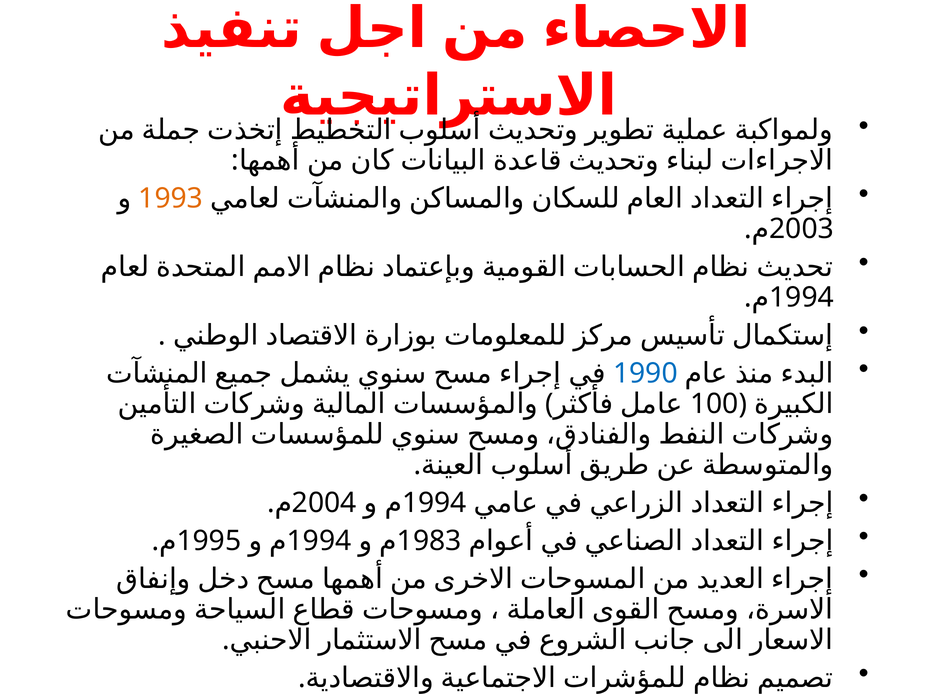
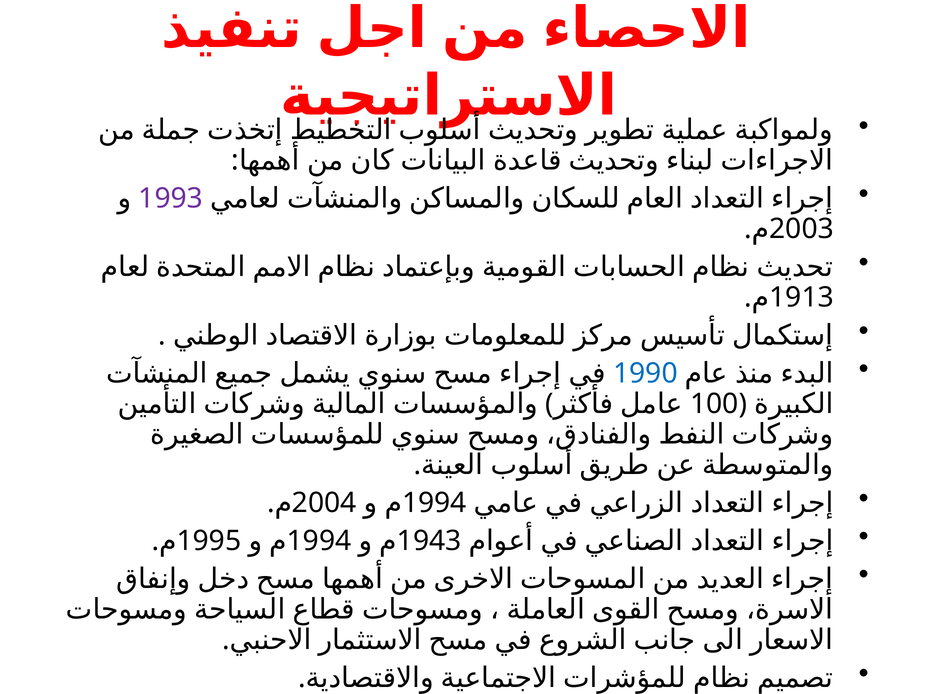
1993 colour: orange -> purple
1994 at (802, 297): 1994 -> 1913
1983: 1983 -> 1943
